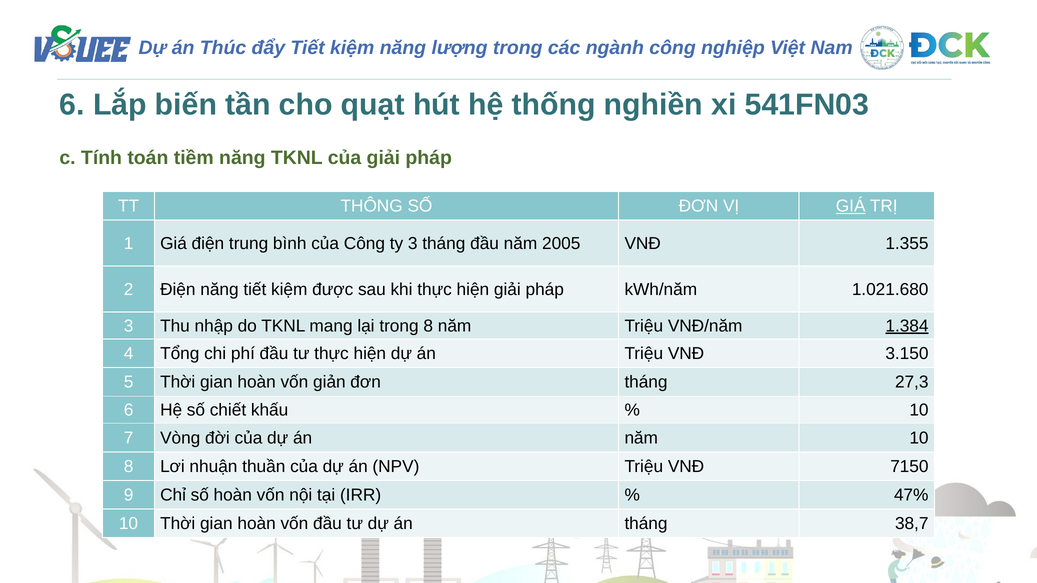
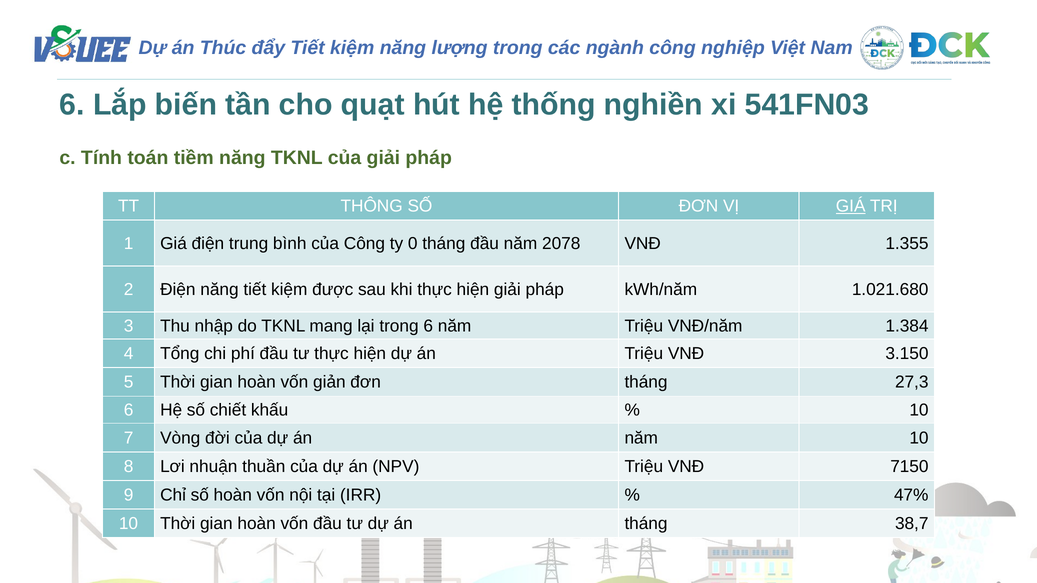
ty 3: 3 -> 0
2005: 2005 -> 2078
trong 8: 8 -> 6
1.384 underline: present -> none
